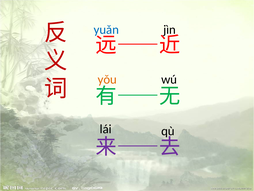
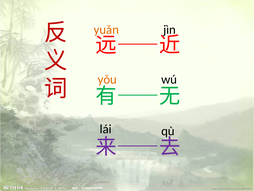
yuǎn colour: blue -> orange
